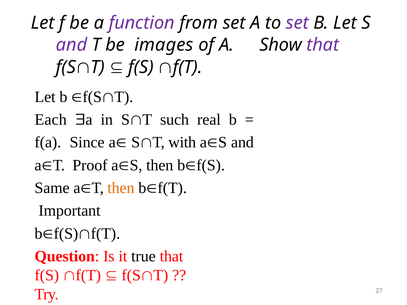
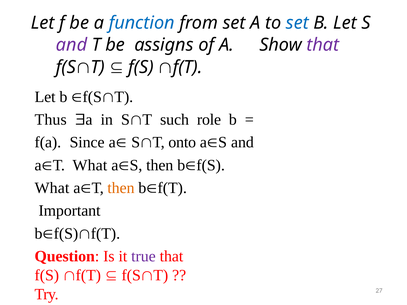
function colour: purple -> blue
set at (297, 23) colour: purple -> blue
images: images -> assigns
Each: Each -> Thus
real: real -> role
with: with -> onto
T Proof: Proof -> What
Same at (52, 188): Same -> What
true colour: black -> purple
